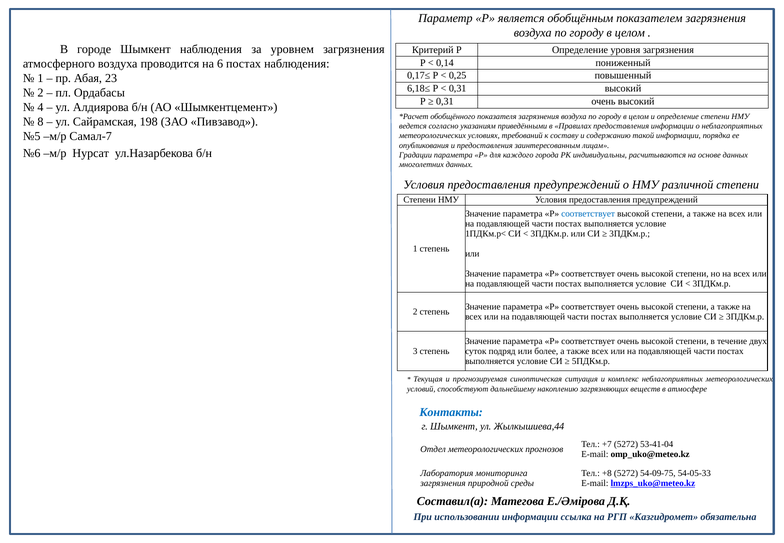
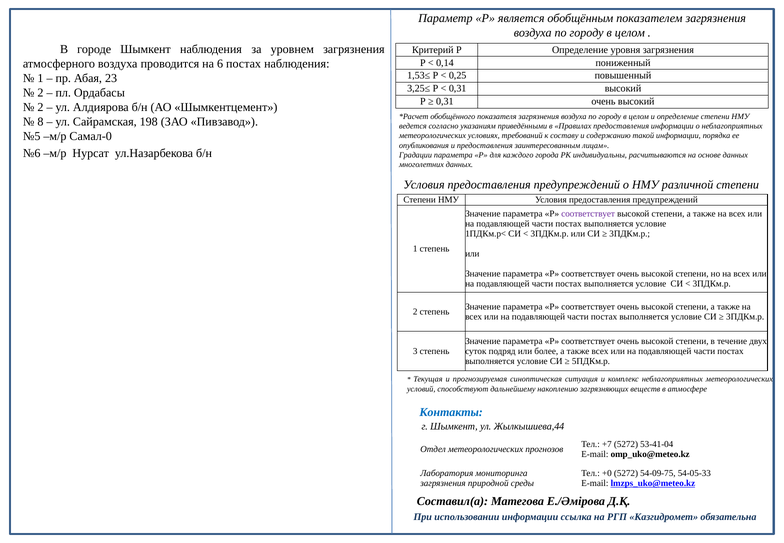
0,17≤: 0,17≤ -> 1,53≤
6,18≤: 6,18≤ -> 3,25≤
4 at (40, 107): 4 -> 2
Самал-7: Самал-7 -> Самал-0
соответствует at (588, 214) colour: blue -> purple
+8: +8 -> +0
